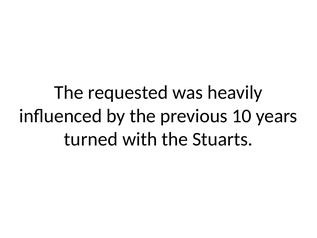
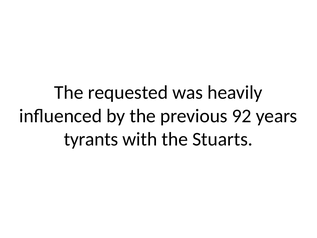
10: 10 -> 92
turned: turned -> tyrants
